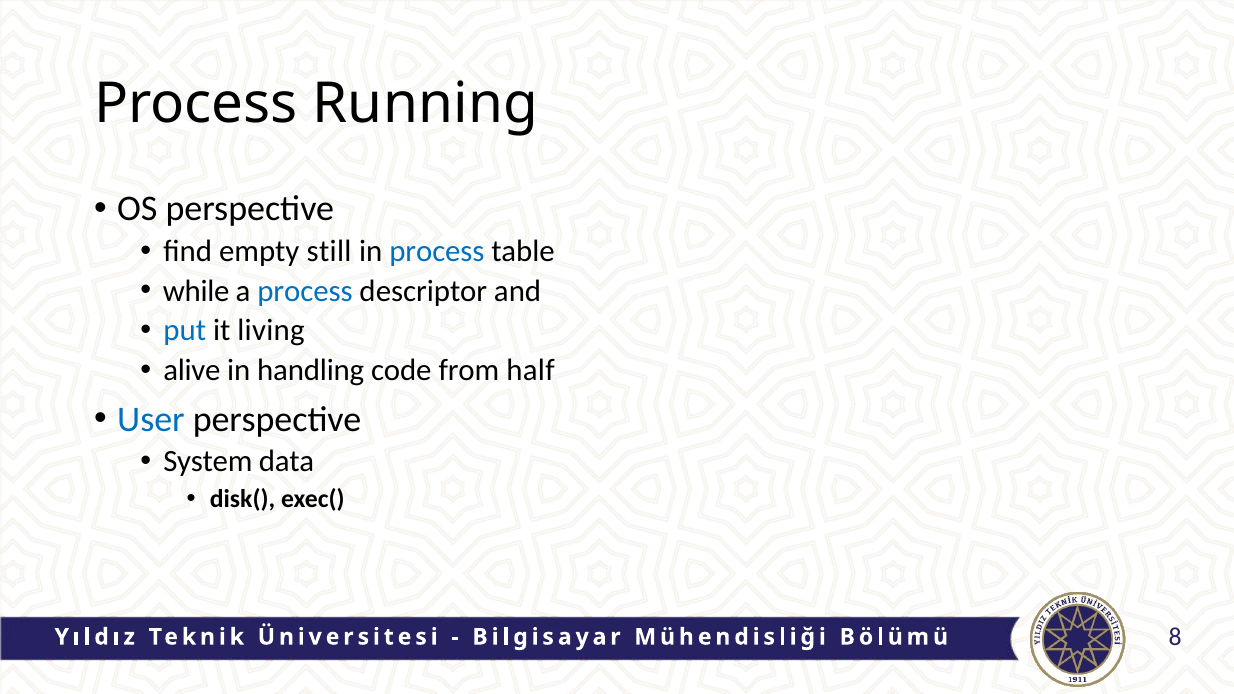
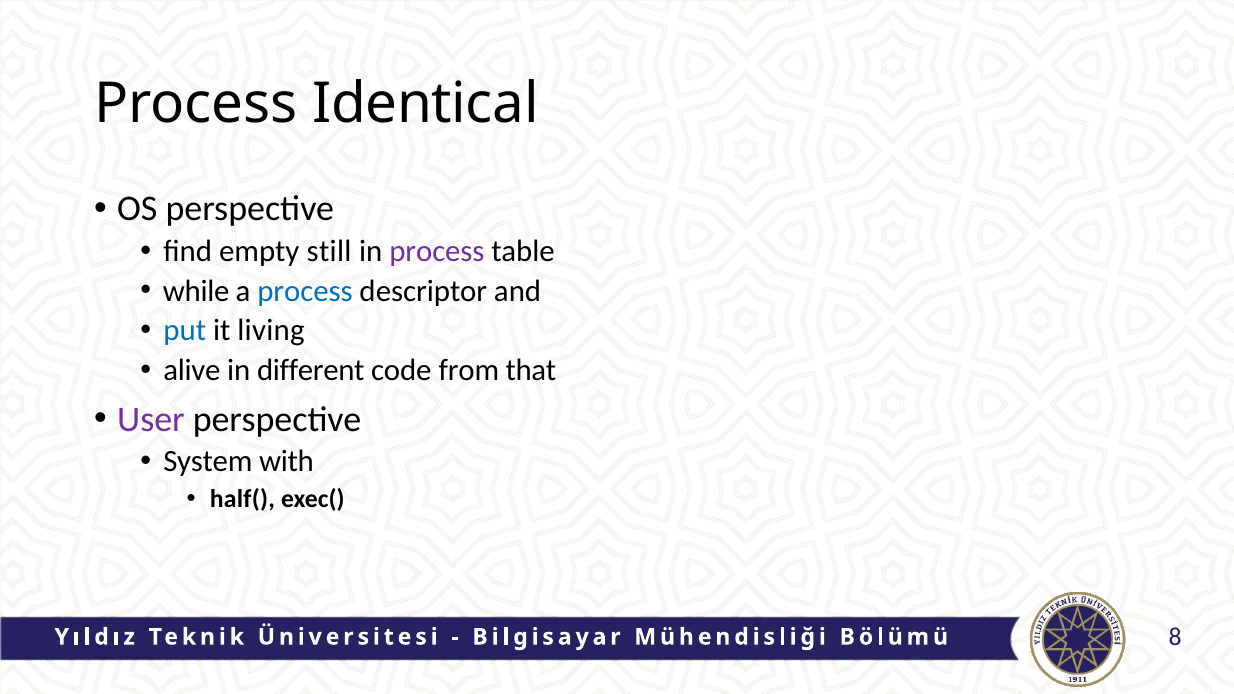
Running: Running -> Identical
process at (437, 251) colour: blue -> purple
handling: handling -> different
half: half -> that
User colour: blue -> purple
data: data -> with
disk(: disk( -> half(
